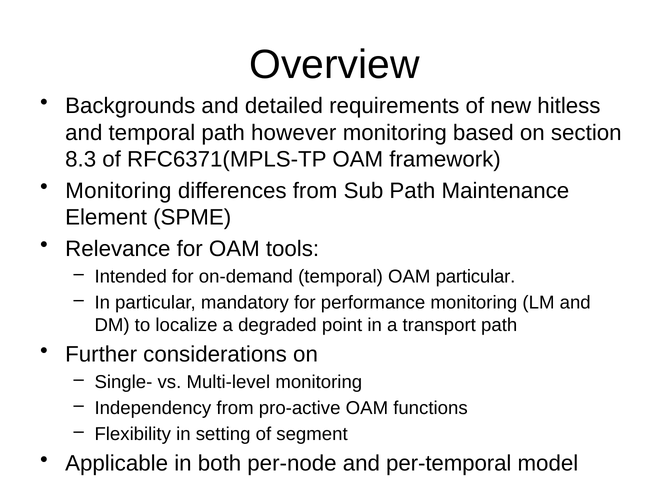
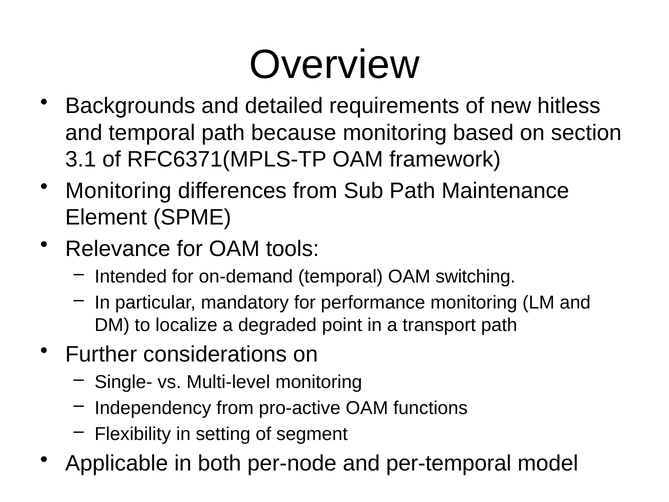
however: however -> because
8.3: 8.3 -> 3.1
OAM particular: particular -> switching
